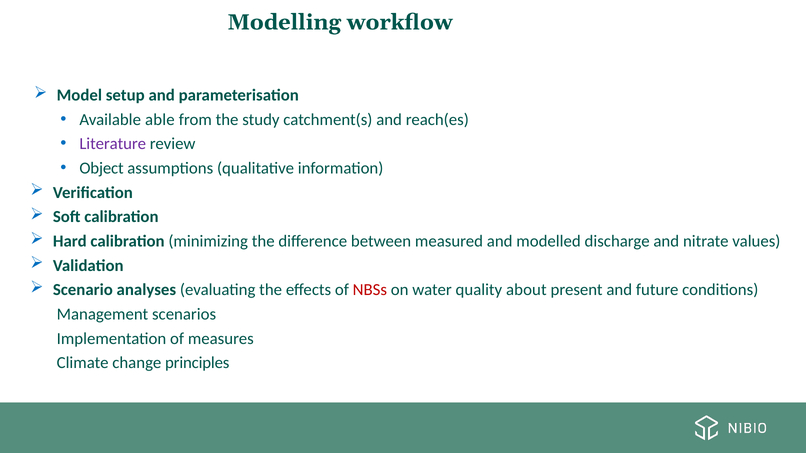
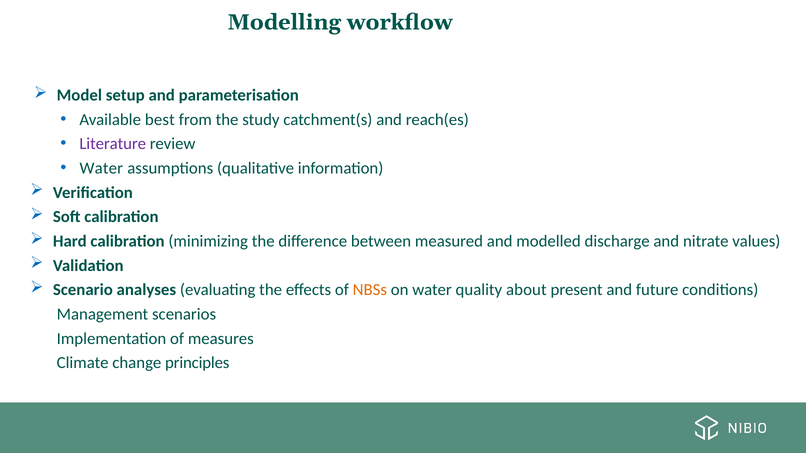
able: able -> best
Object at (102, 168): Object -> Water
NBSs colour: red -> orange
